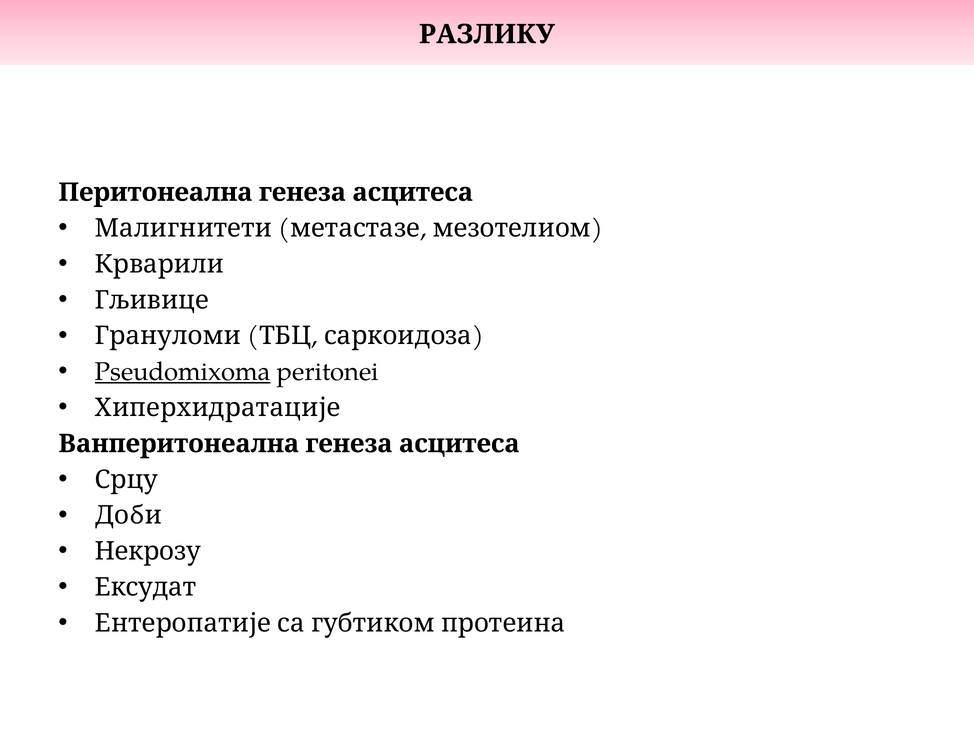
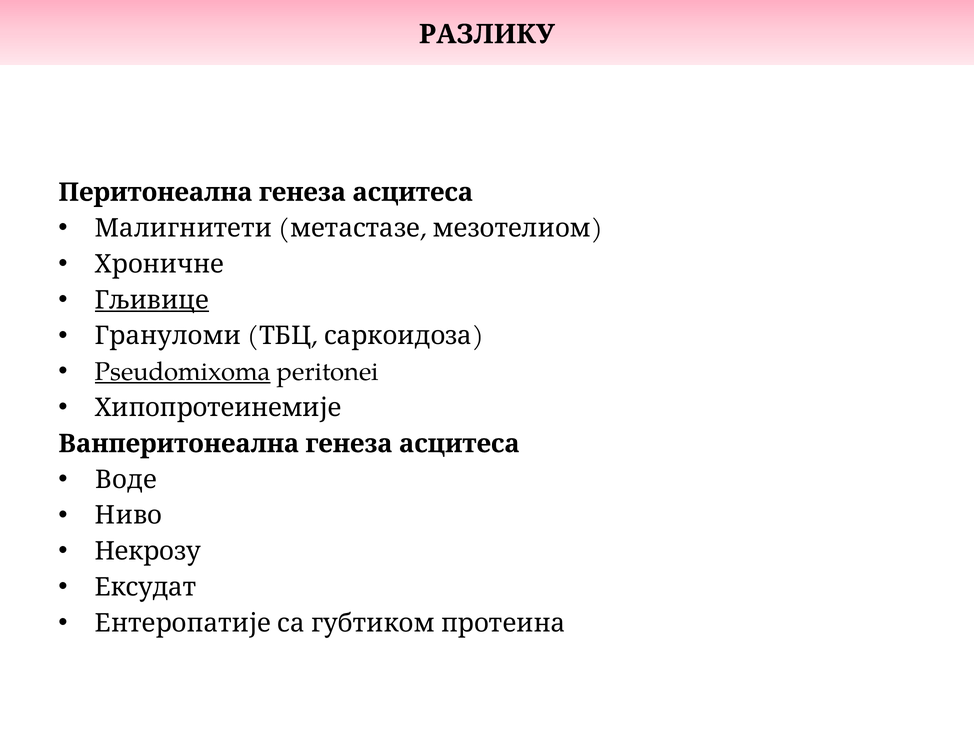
Крварили: Крварили -> Хроничне
Гљивице underline: none -> present
Хиперхидратације: Хиперхидратације -> Хипопротеинемије
Срцу: Срцу -> Воде
Доби: Доби -> Ниво
